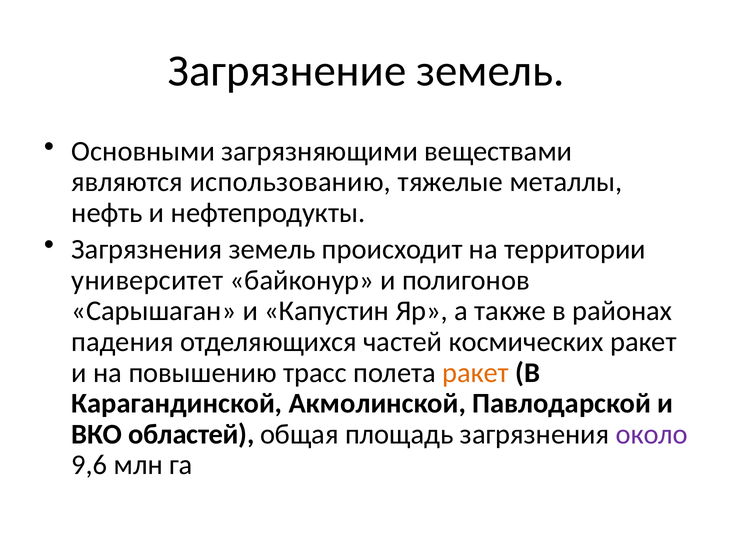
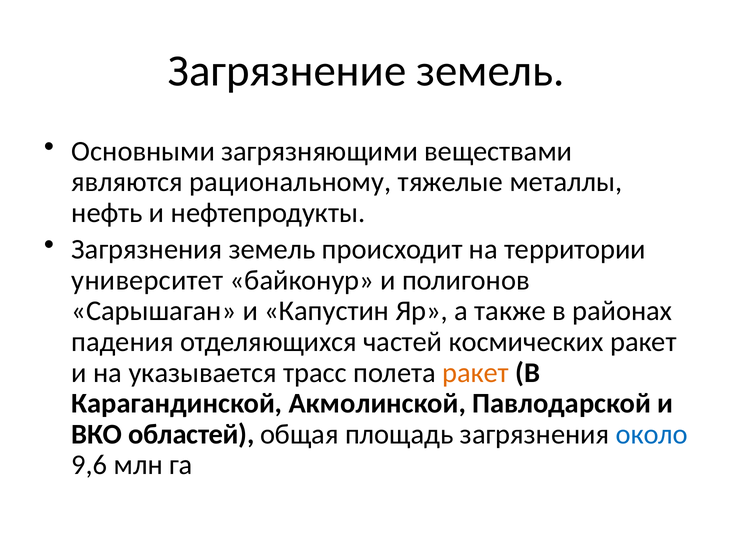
использованию: использованию -> рациональному
повышению: повышению -> указывается
около colour: purple -> blue
